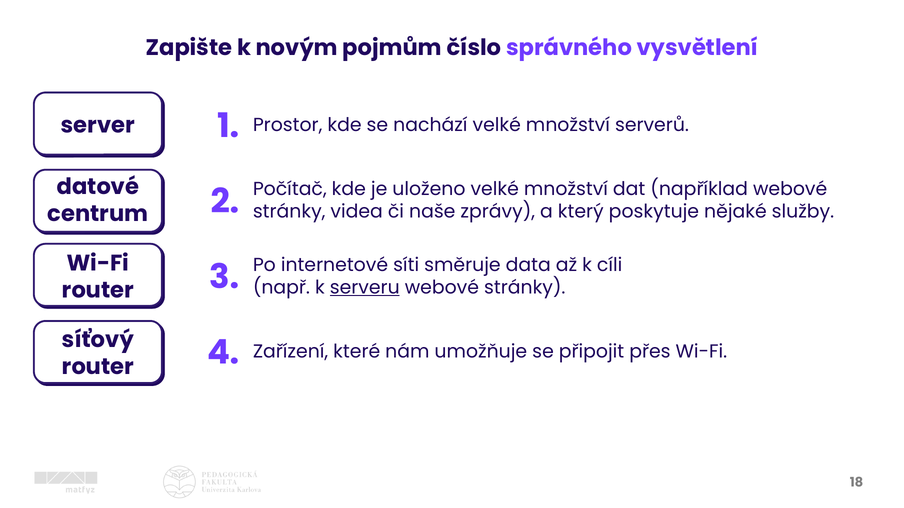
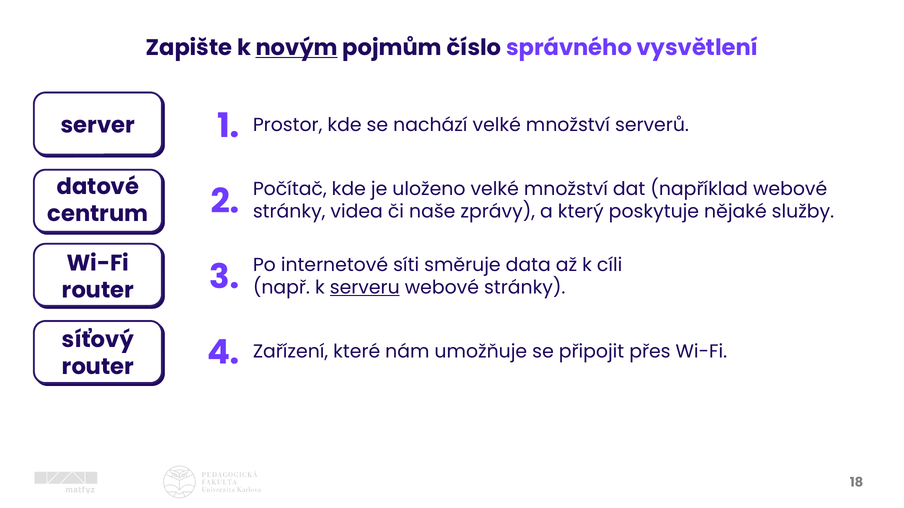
novým underline: none -> present
